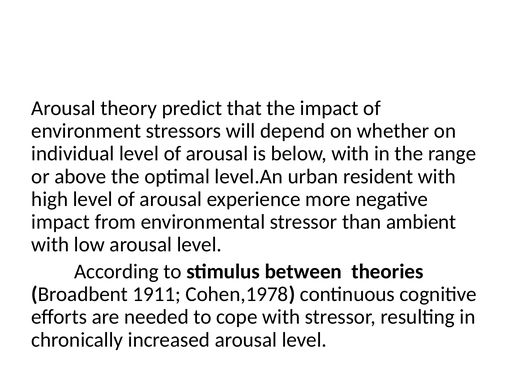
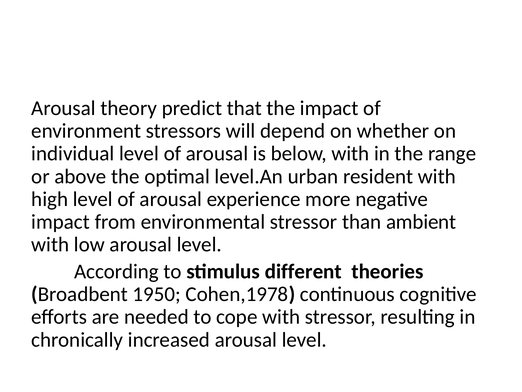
between: between -> different
1911: 1911 -> 1950
